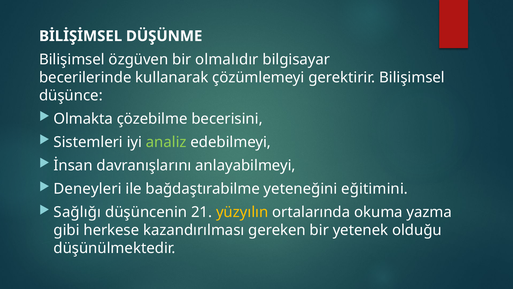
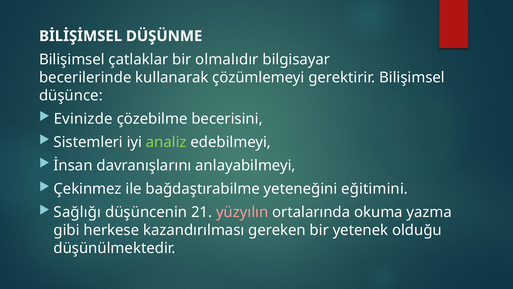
özgüven: özgüven -> çatlaklar
Olmakta: Olmakta -> Evinizde
Deneyleri: Deneyleri -> Çekinmez
yüzyılın colour: yellow -> pink
